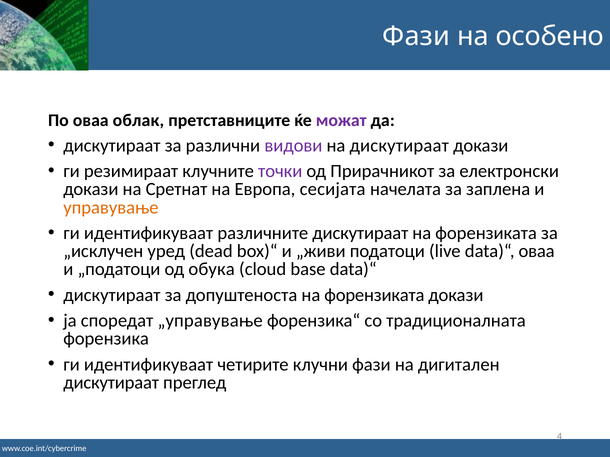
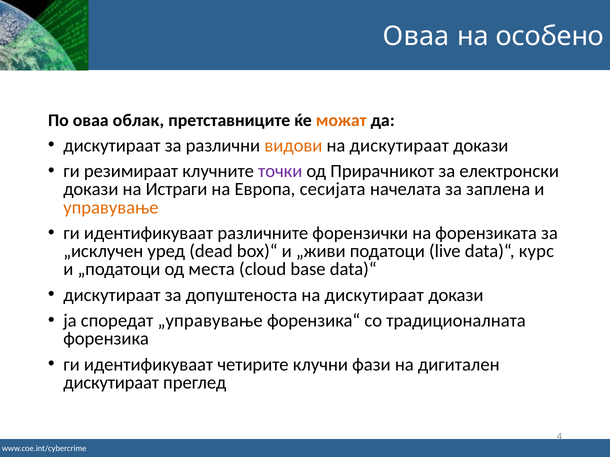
Фази at (416, 36): Фази -> Оваа
можат colour: purple -> orange
видови colour: purple -> orange
Сретнат: Сретнат -> Истраги
различните дискутираат: дискутираат -> форензички
data)“ оваа: оваа -> курс
обука: обука -> места
допуштеноста на форензиката: форензиката -> дискутираат
